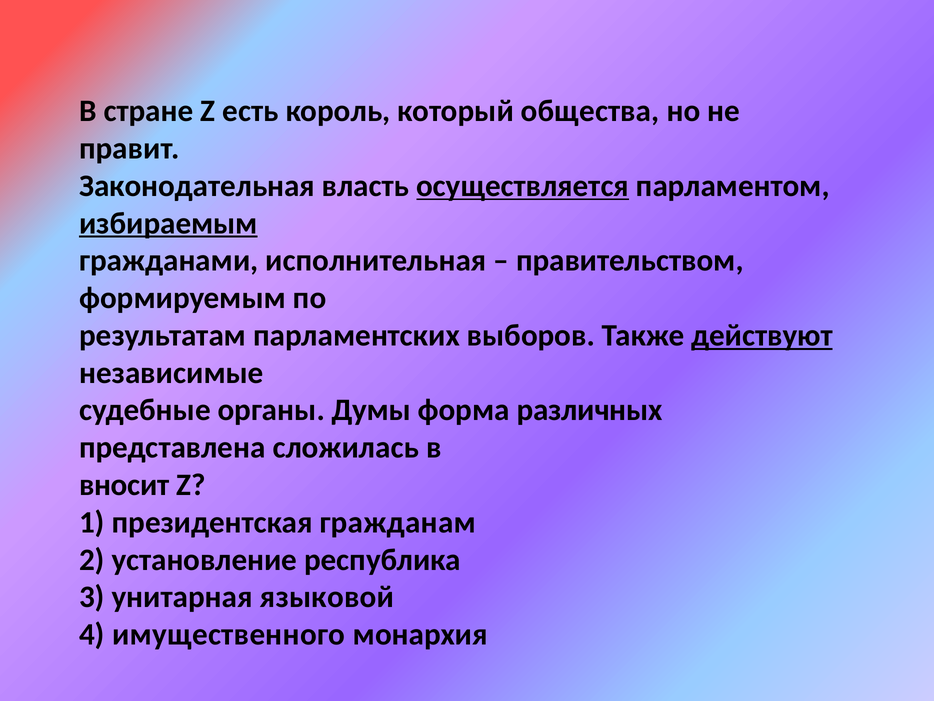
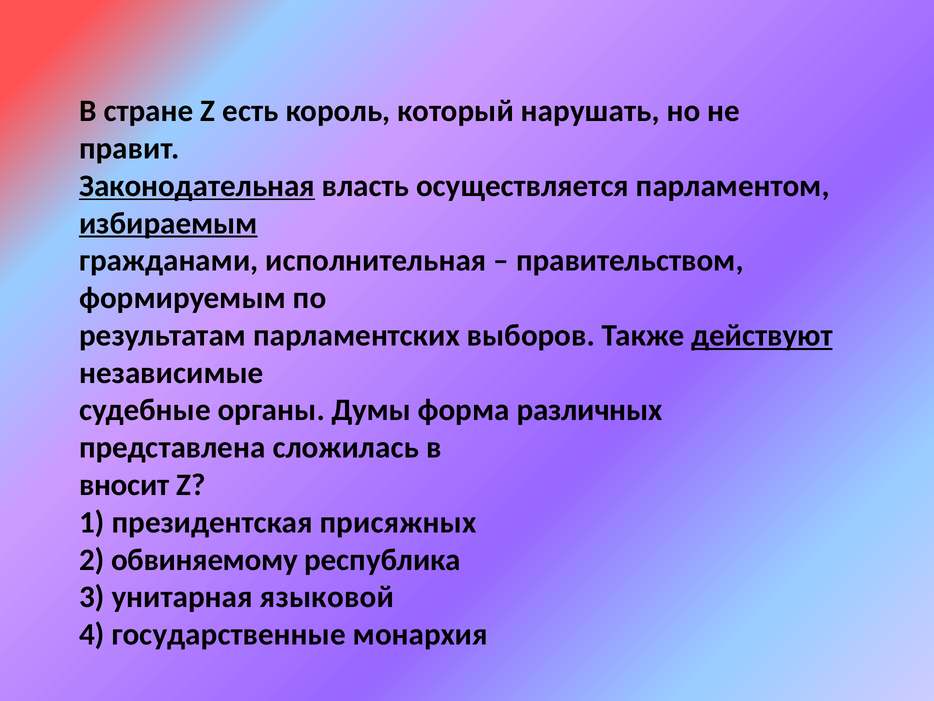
общества: общества -> нарушать
Законодательная underline: none -> present
осуществляется underline: present -> none
гражданам: гражданам -> присяжных
установление: установление -> обвиняемому
имущественного: имущественного -> государственные
